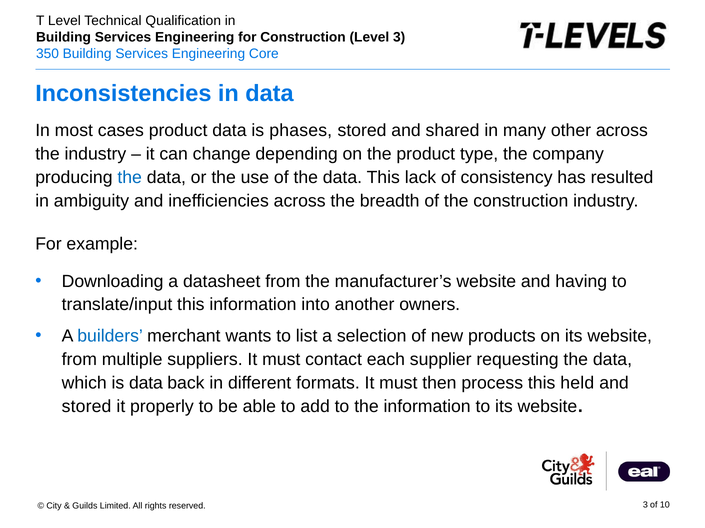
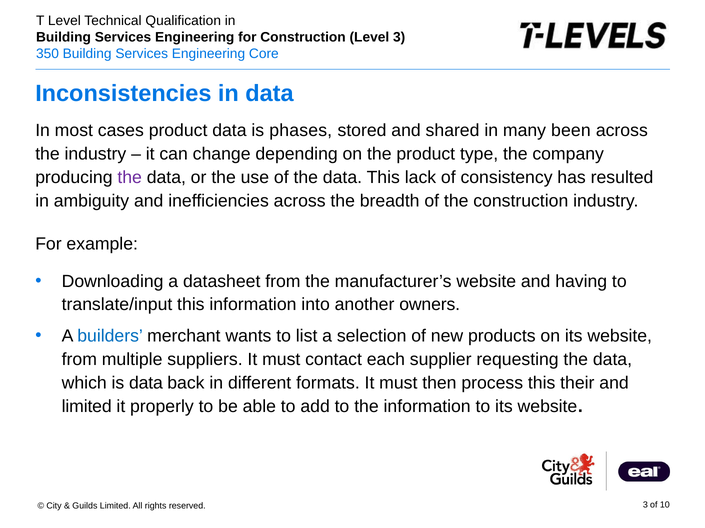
other: other -> been
the at (130, 178) colour: blue -> purple
held: held -> their
stored at (87, 407): stored -> limited
